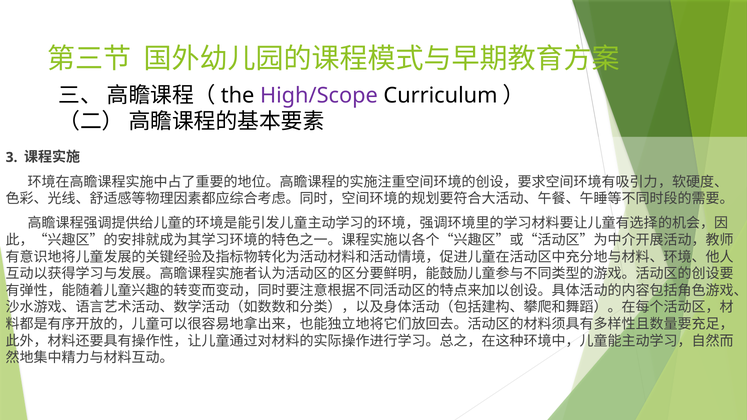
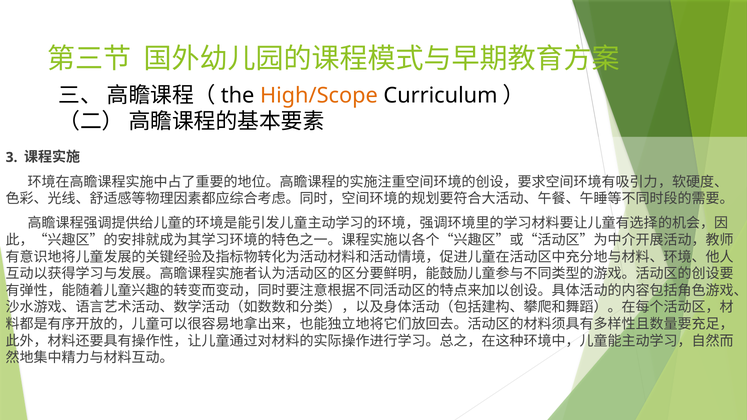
High/Scope colour: purple -> orange
